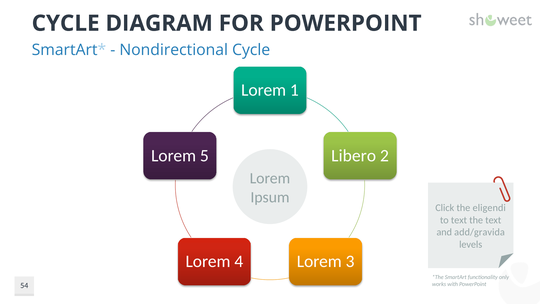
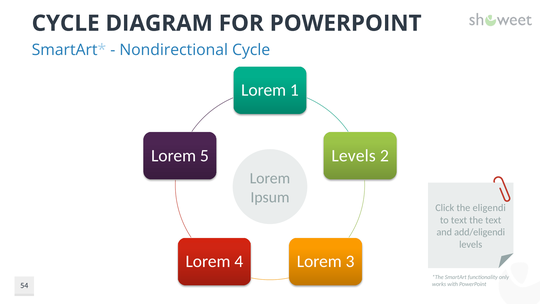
Libero at (354, 155): Libero -> Levels
add/gravida: add/gravida -> add/eligendi
